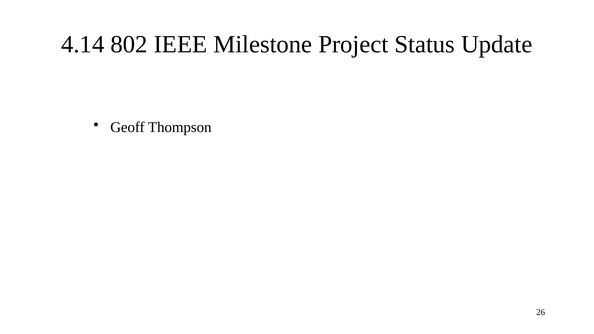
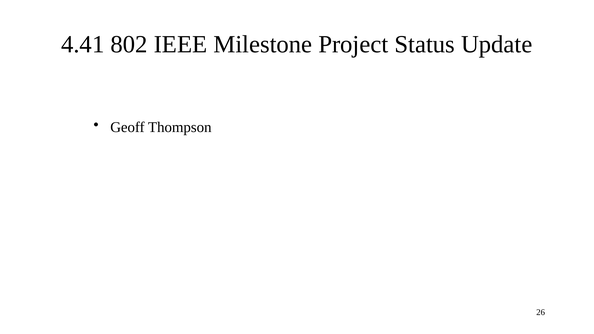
4.14: 4.14 -> 4.41
